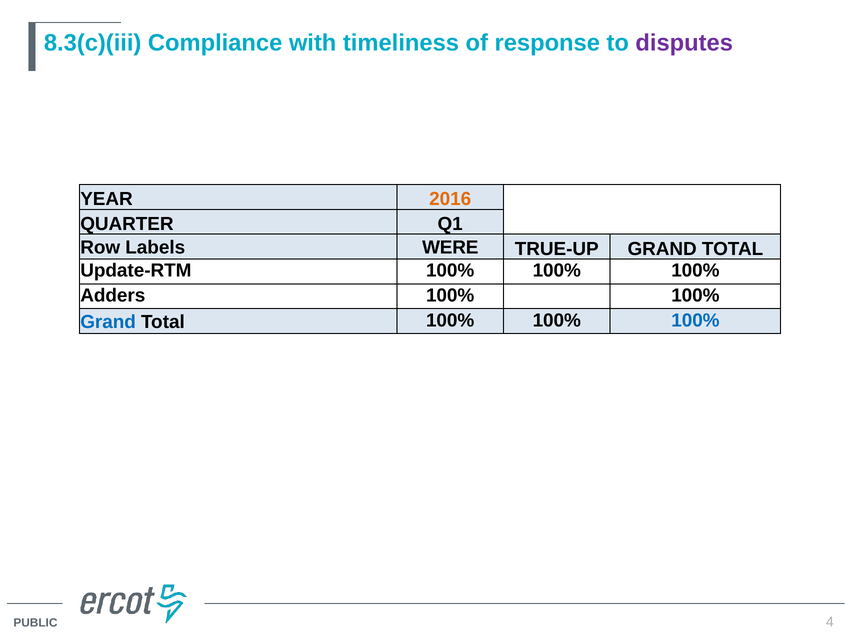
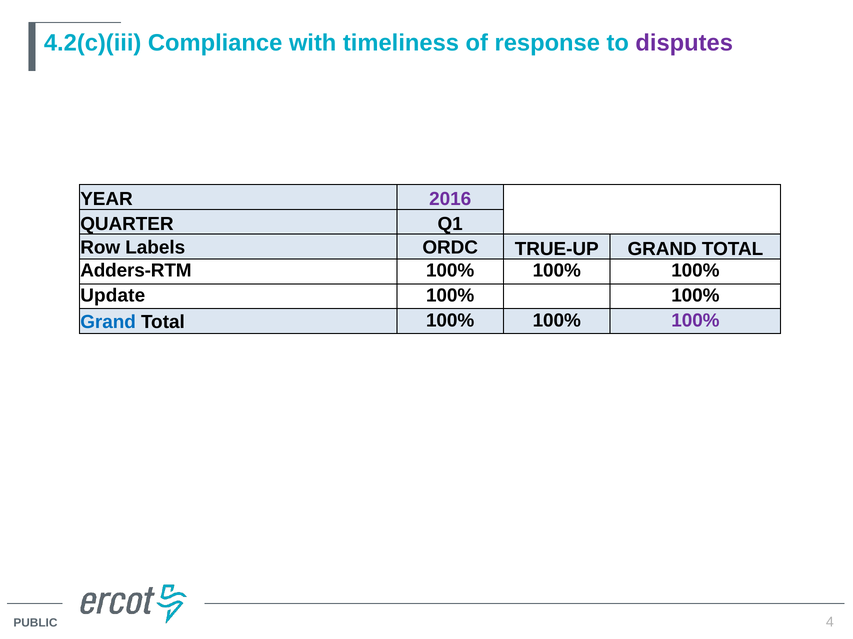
8.3(c)(iii: 8.3(c)(iii -> 4.2(c)(iii
2016 colour: orange -> purple
WERE: WERE -> ORDC
Update-RTM: Update-RTM -> Adders-RTM
Adders: Adders -> Update
100% at (695, 321) colour: blue -> purple
